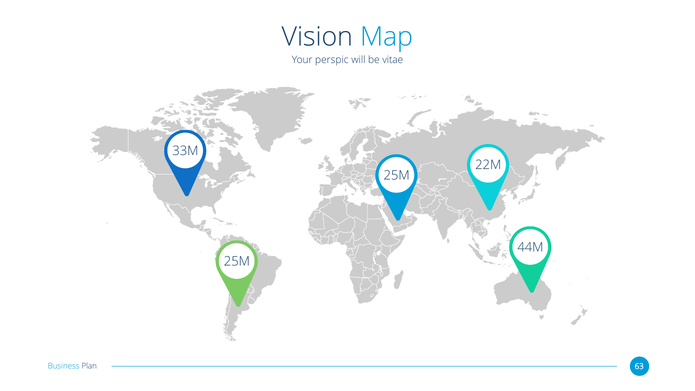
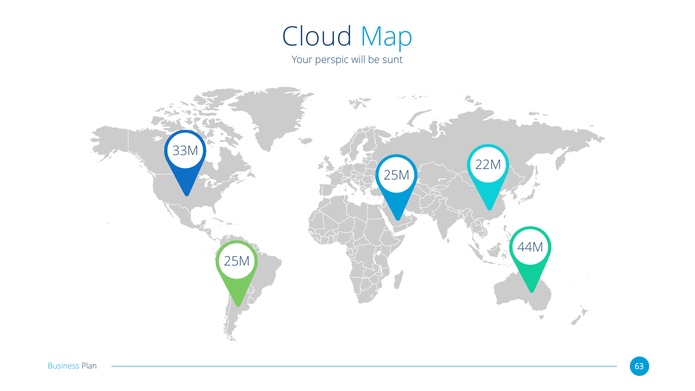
Vision: Vision -> Cloud
vitae: vitae -> sunt
